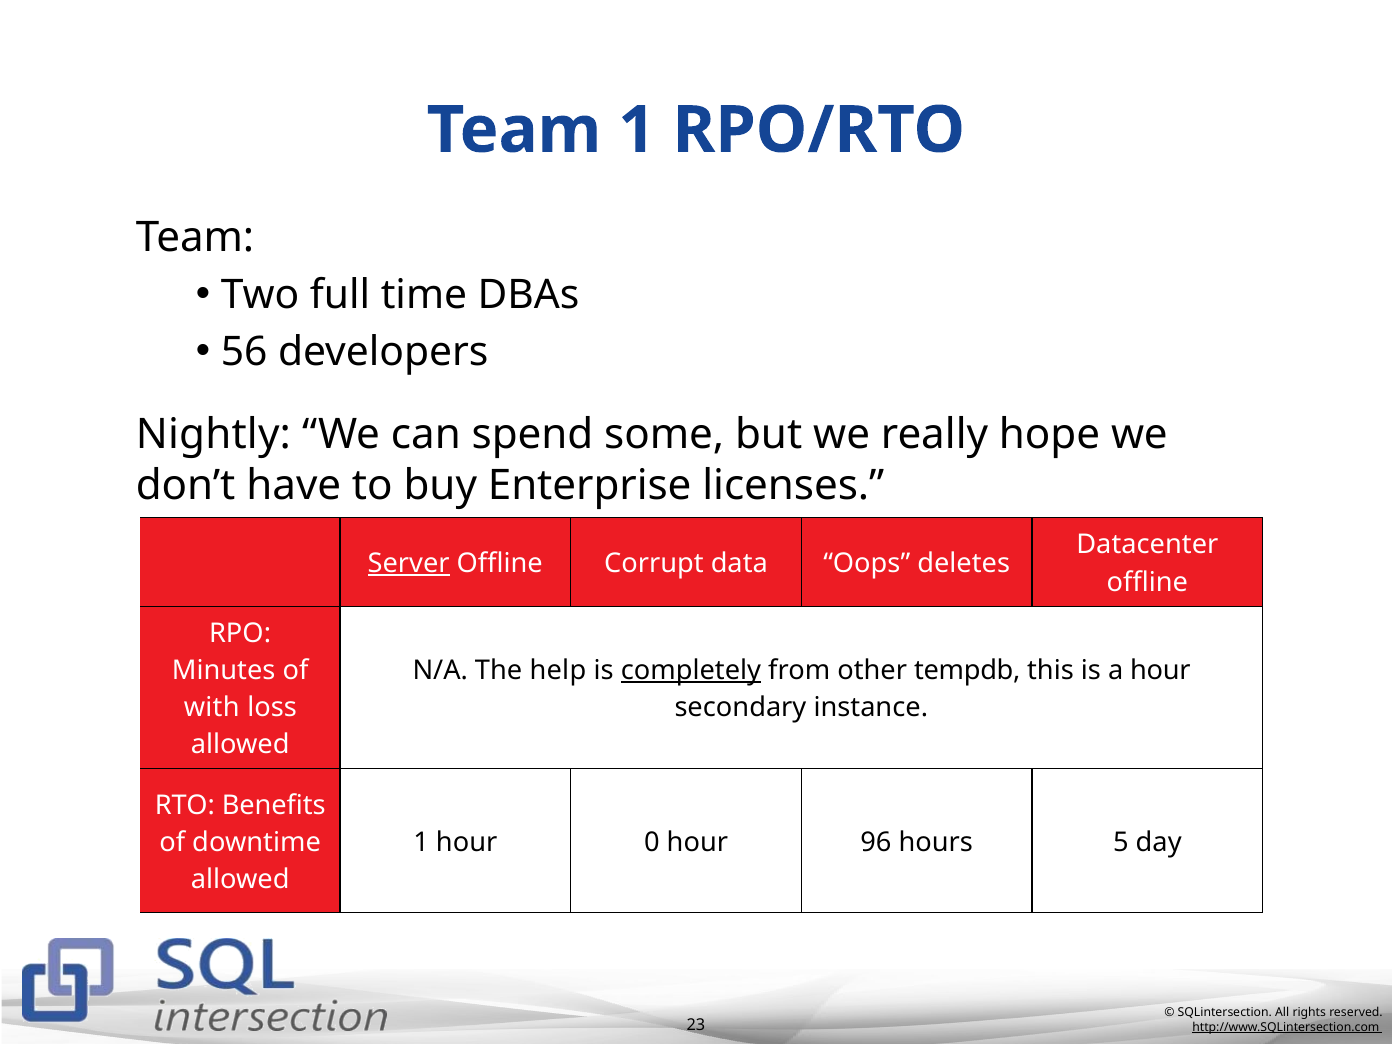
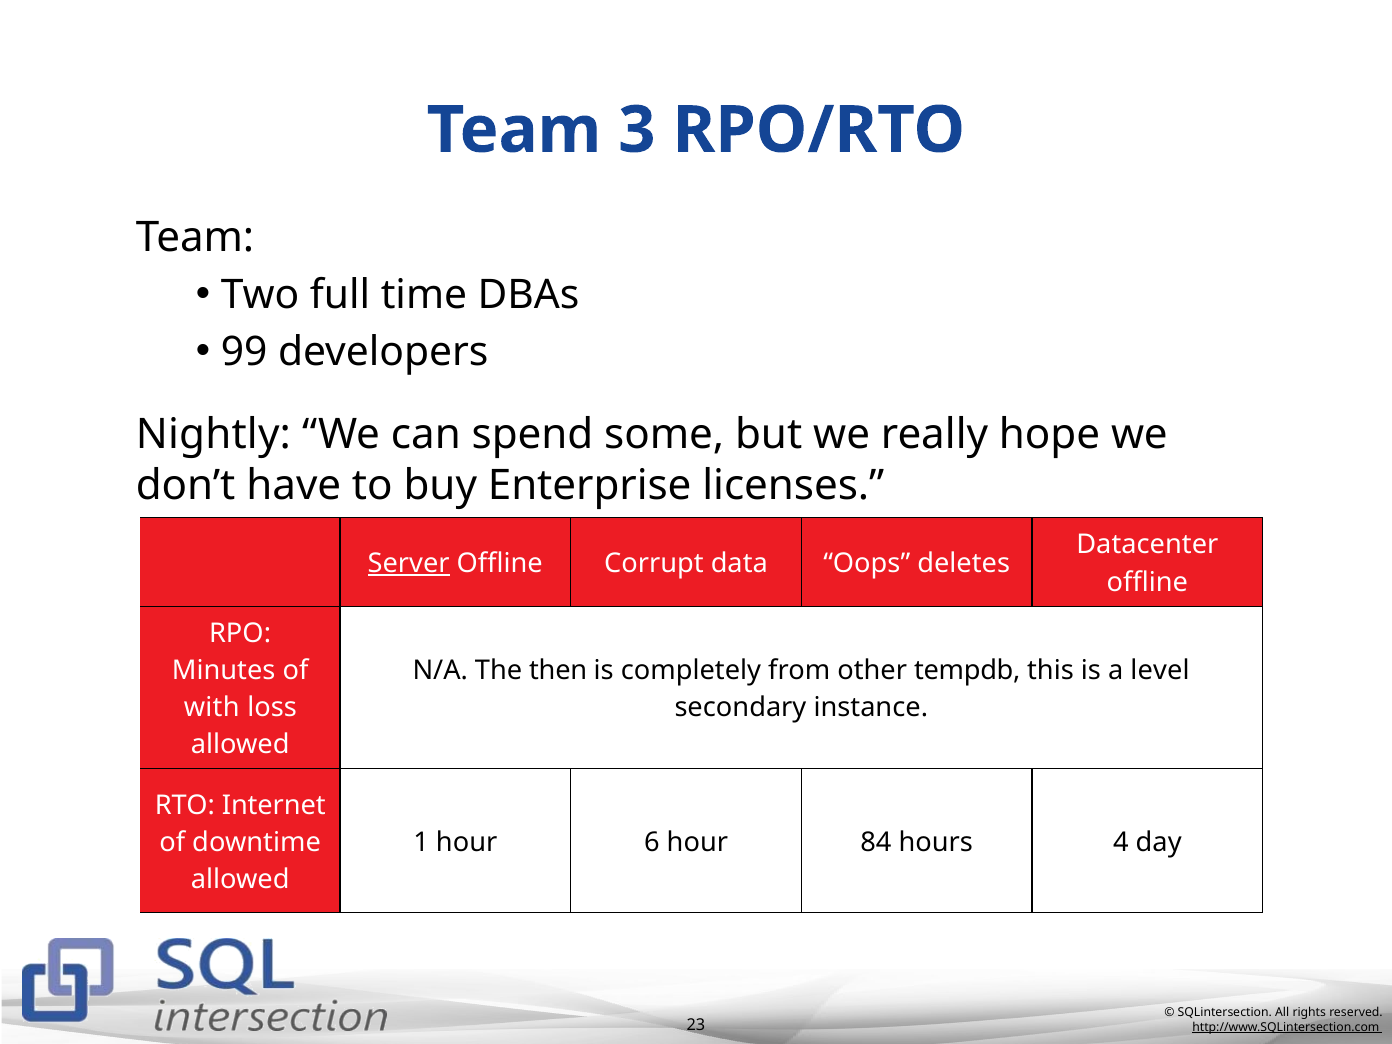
Team 1: 1 -> 3
56: 56 -> 99
help: help -> then
completely underline: present -> none
a hour: hour -> level
Benefits: Benefits -> Internet
0: 0 -> 6
96: 96 -> 84
5: 5 -> 4
